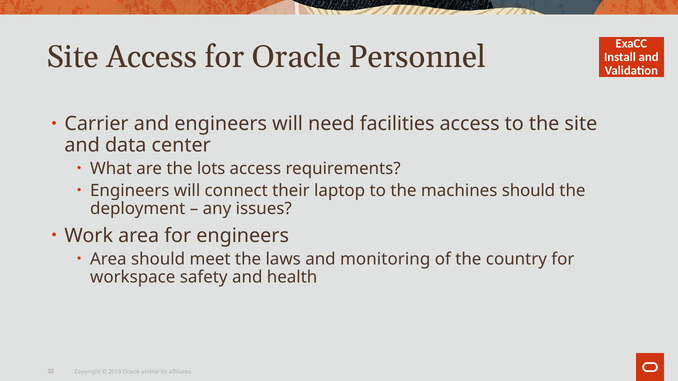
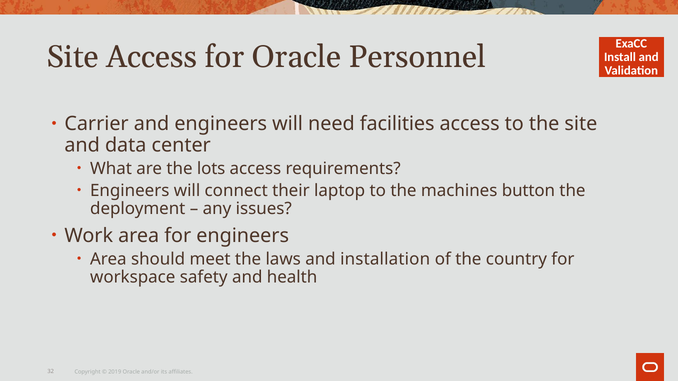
machines should: should -> button
monitoring: monitoring -> installation
